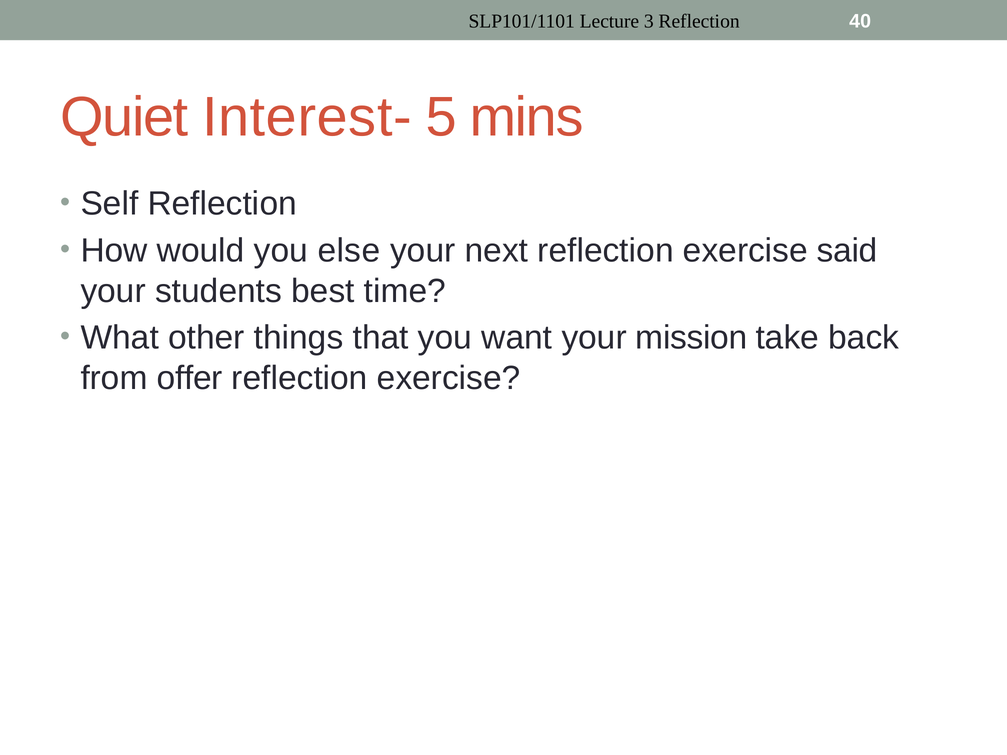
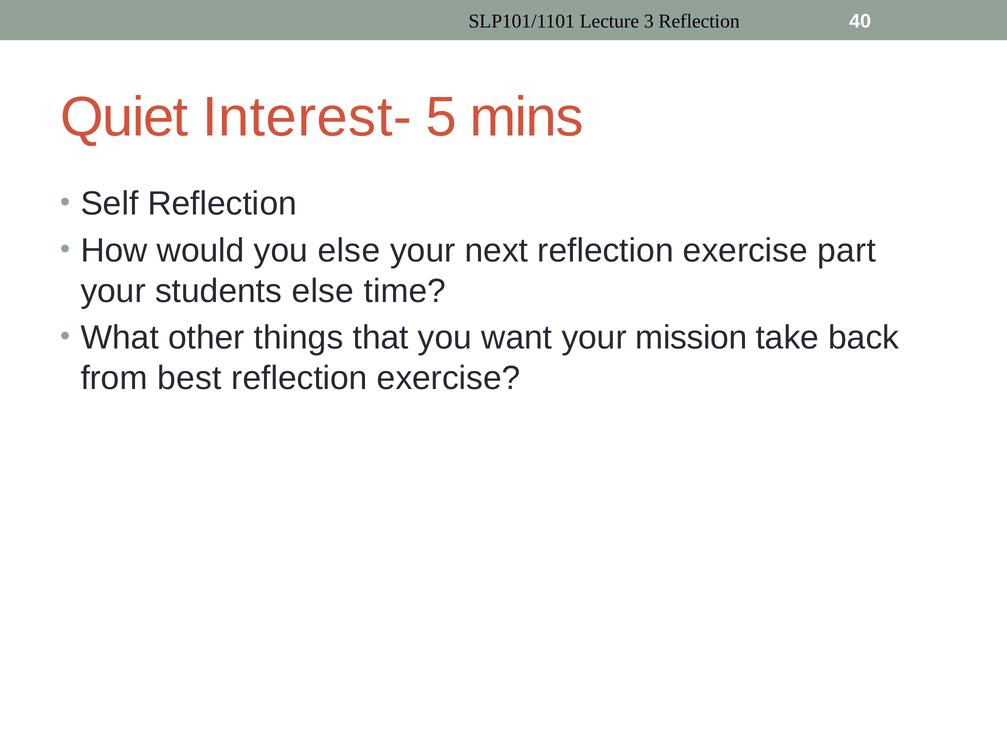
said: said -> part
students best: best -> else
offer: offer -> best
